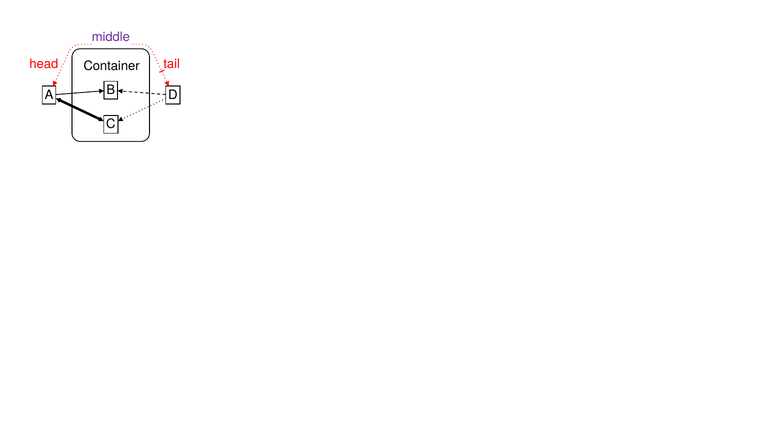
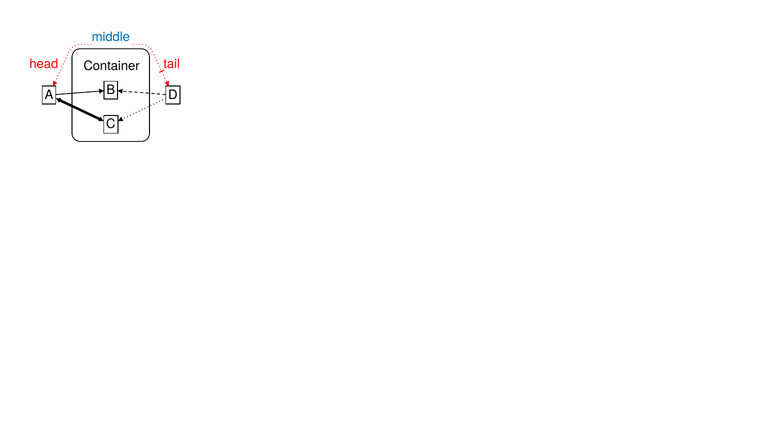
middle colour: purple -> blue
